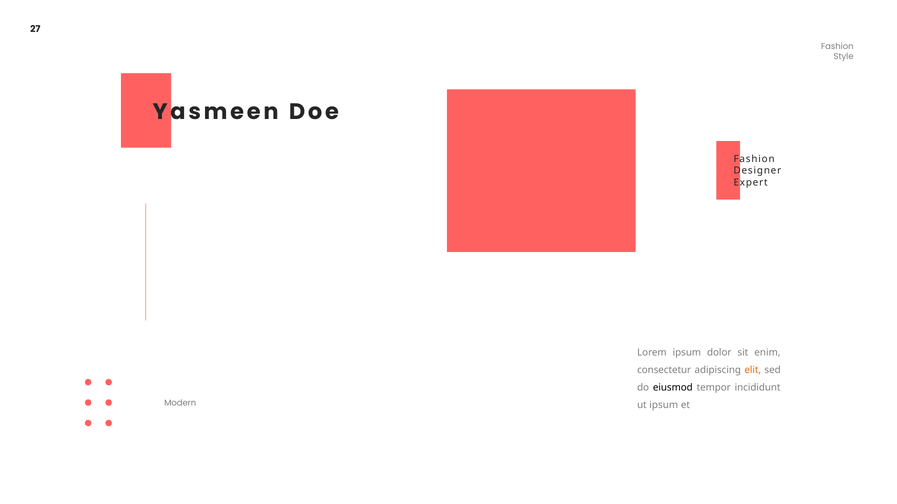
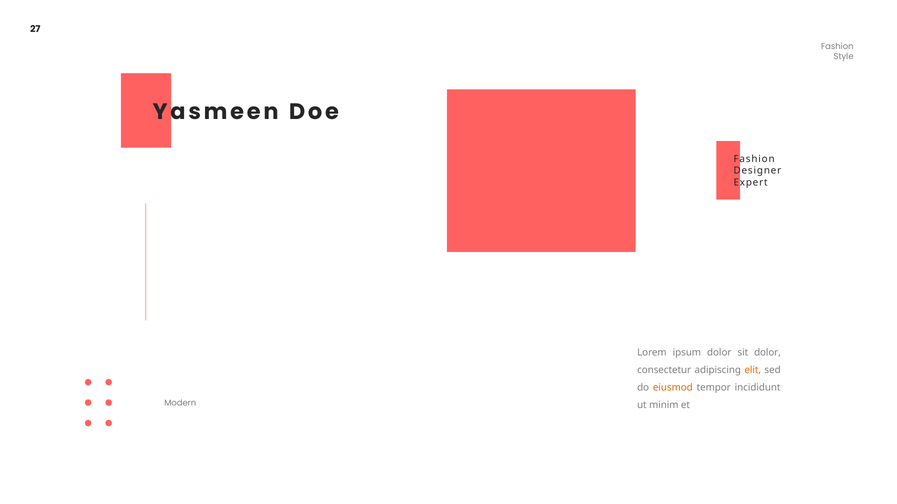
sit enim: enim -> dolor
eiusmod colour: black -> orange
ut ipsum: ipsum -> minim
